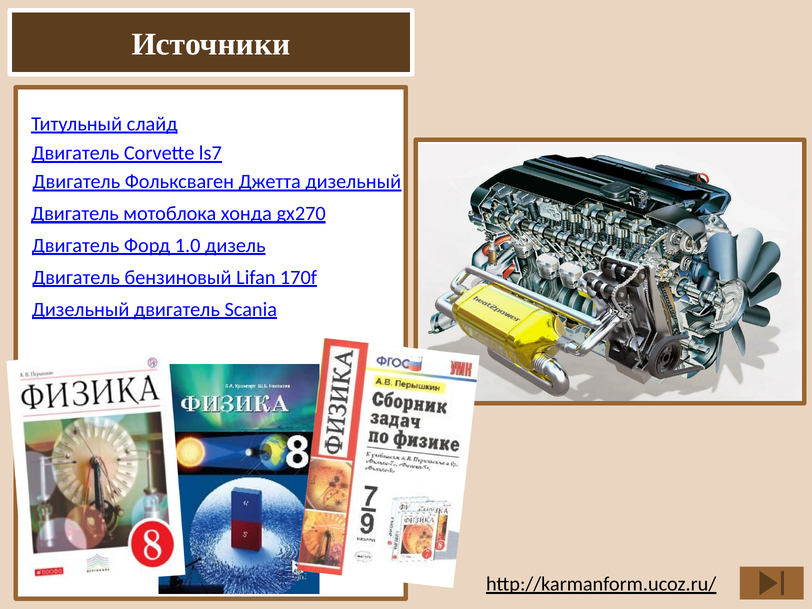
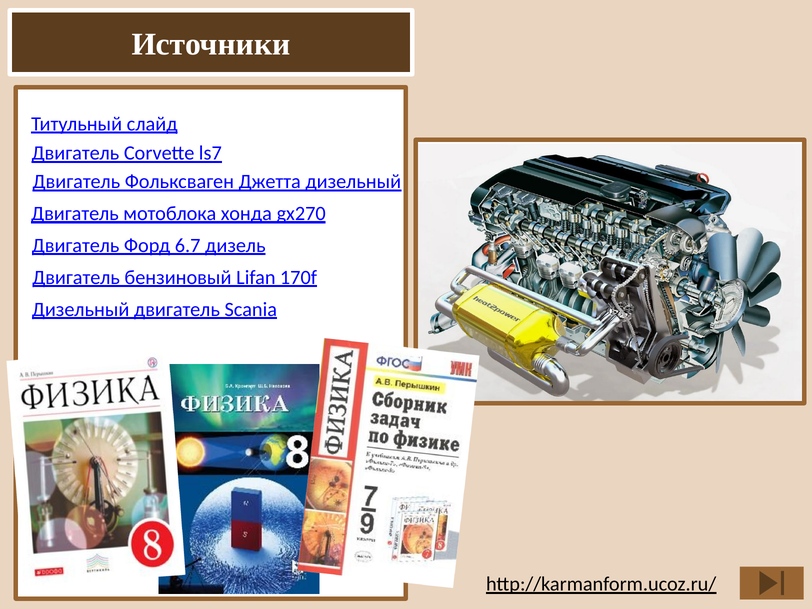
1.0: 1.0 -> 6.7
